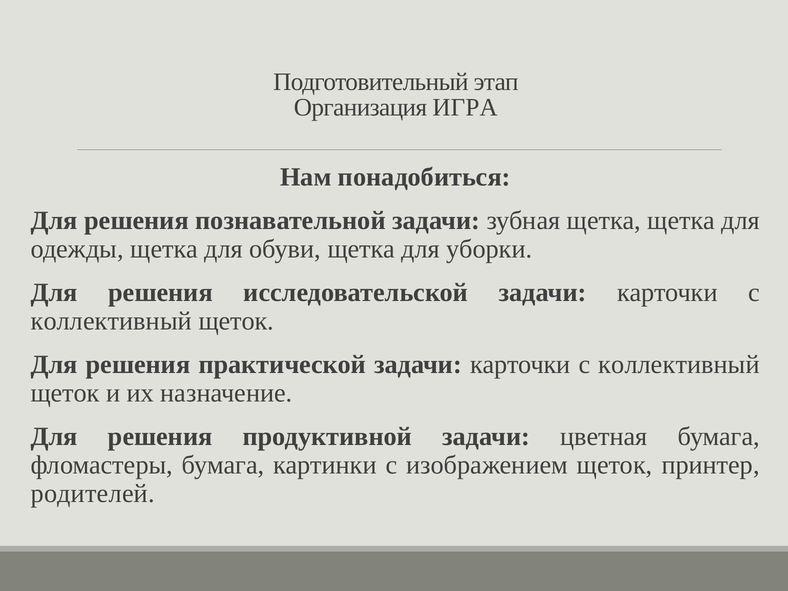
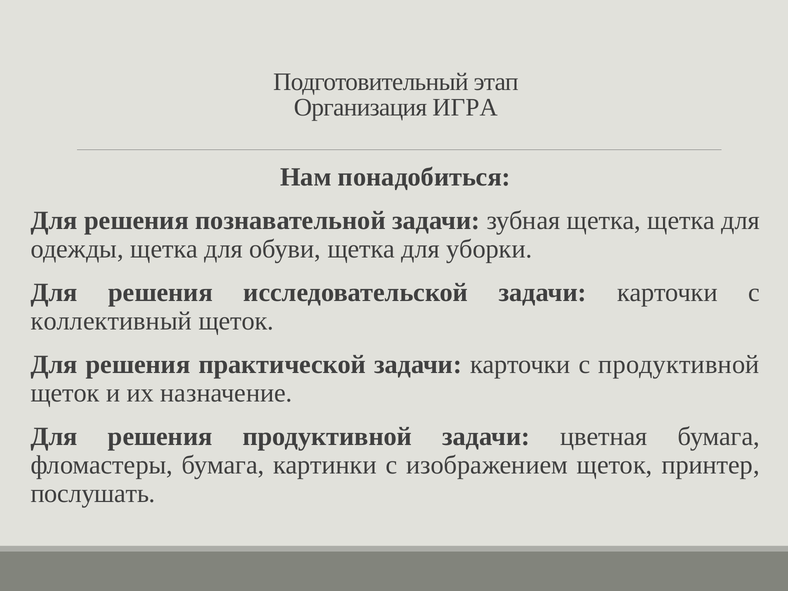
коллективный at (679, 365): коллективный -> продуктивной
родителей: родителей -> послушать
